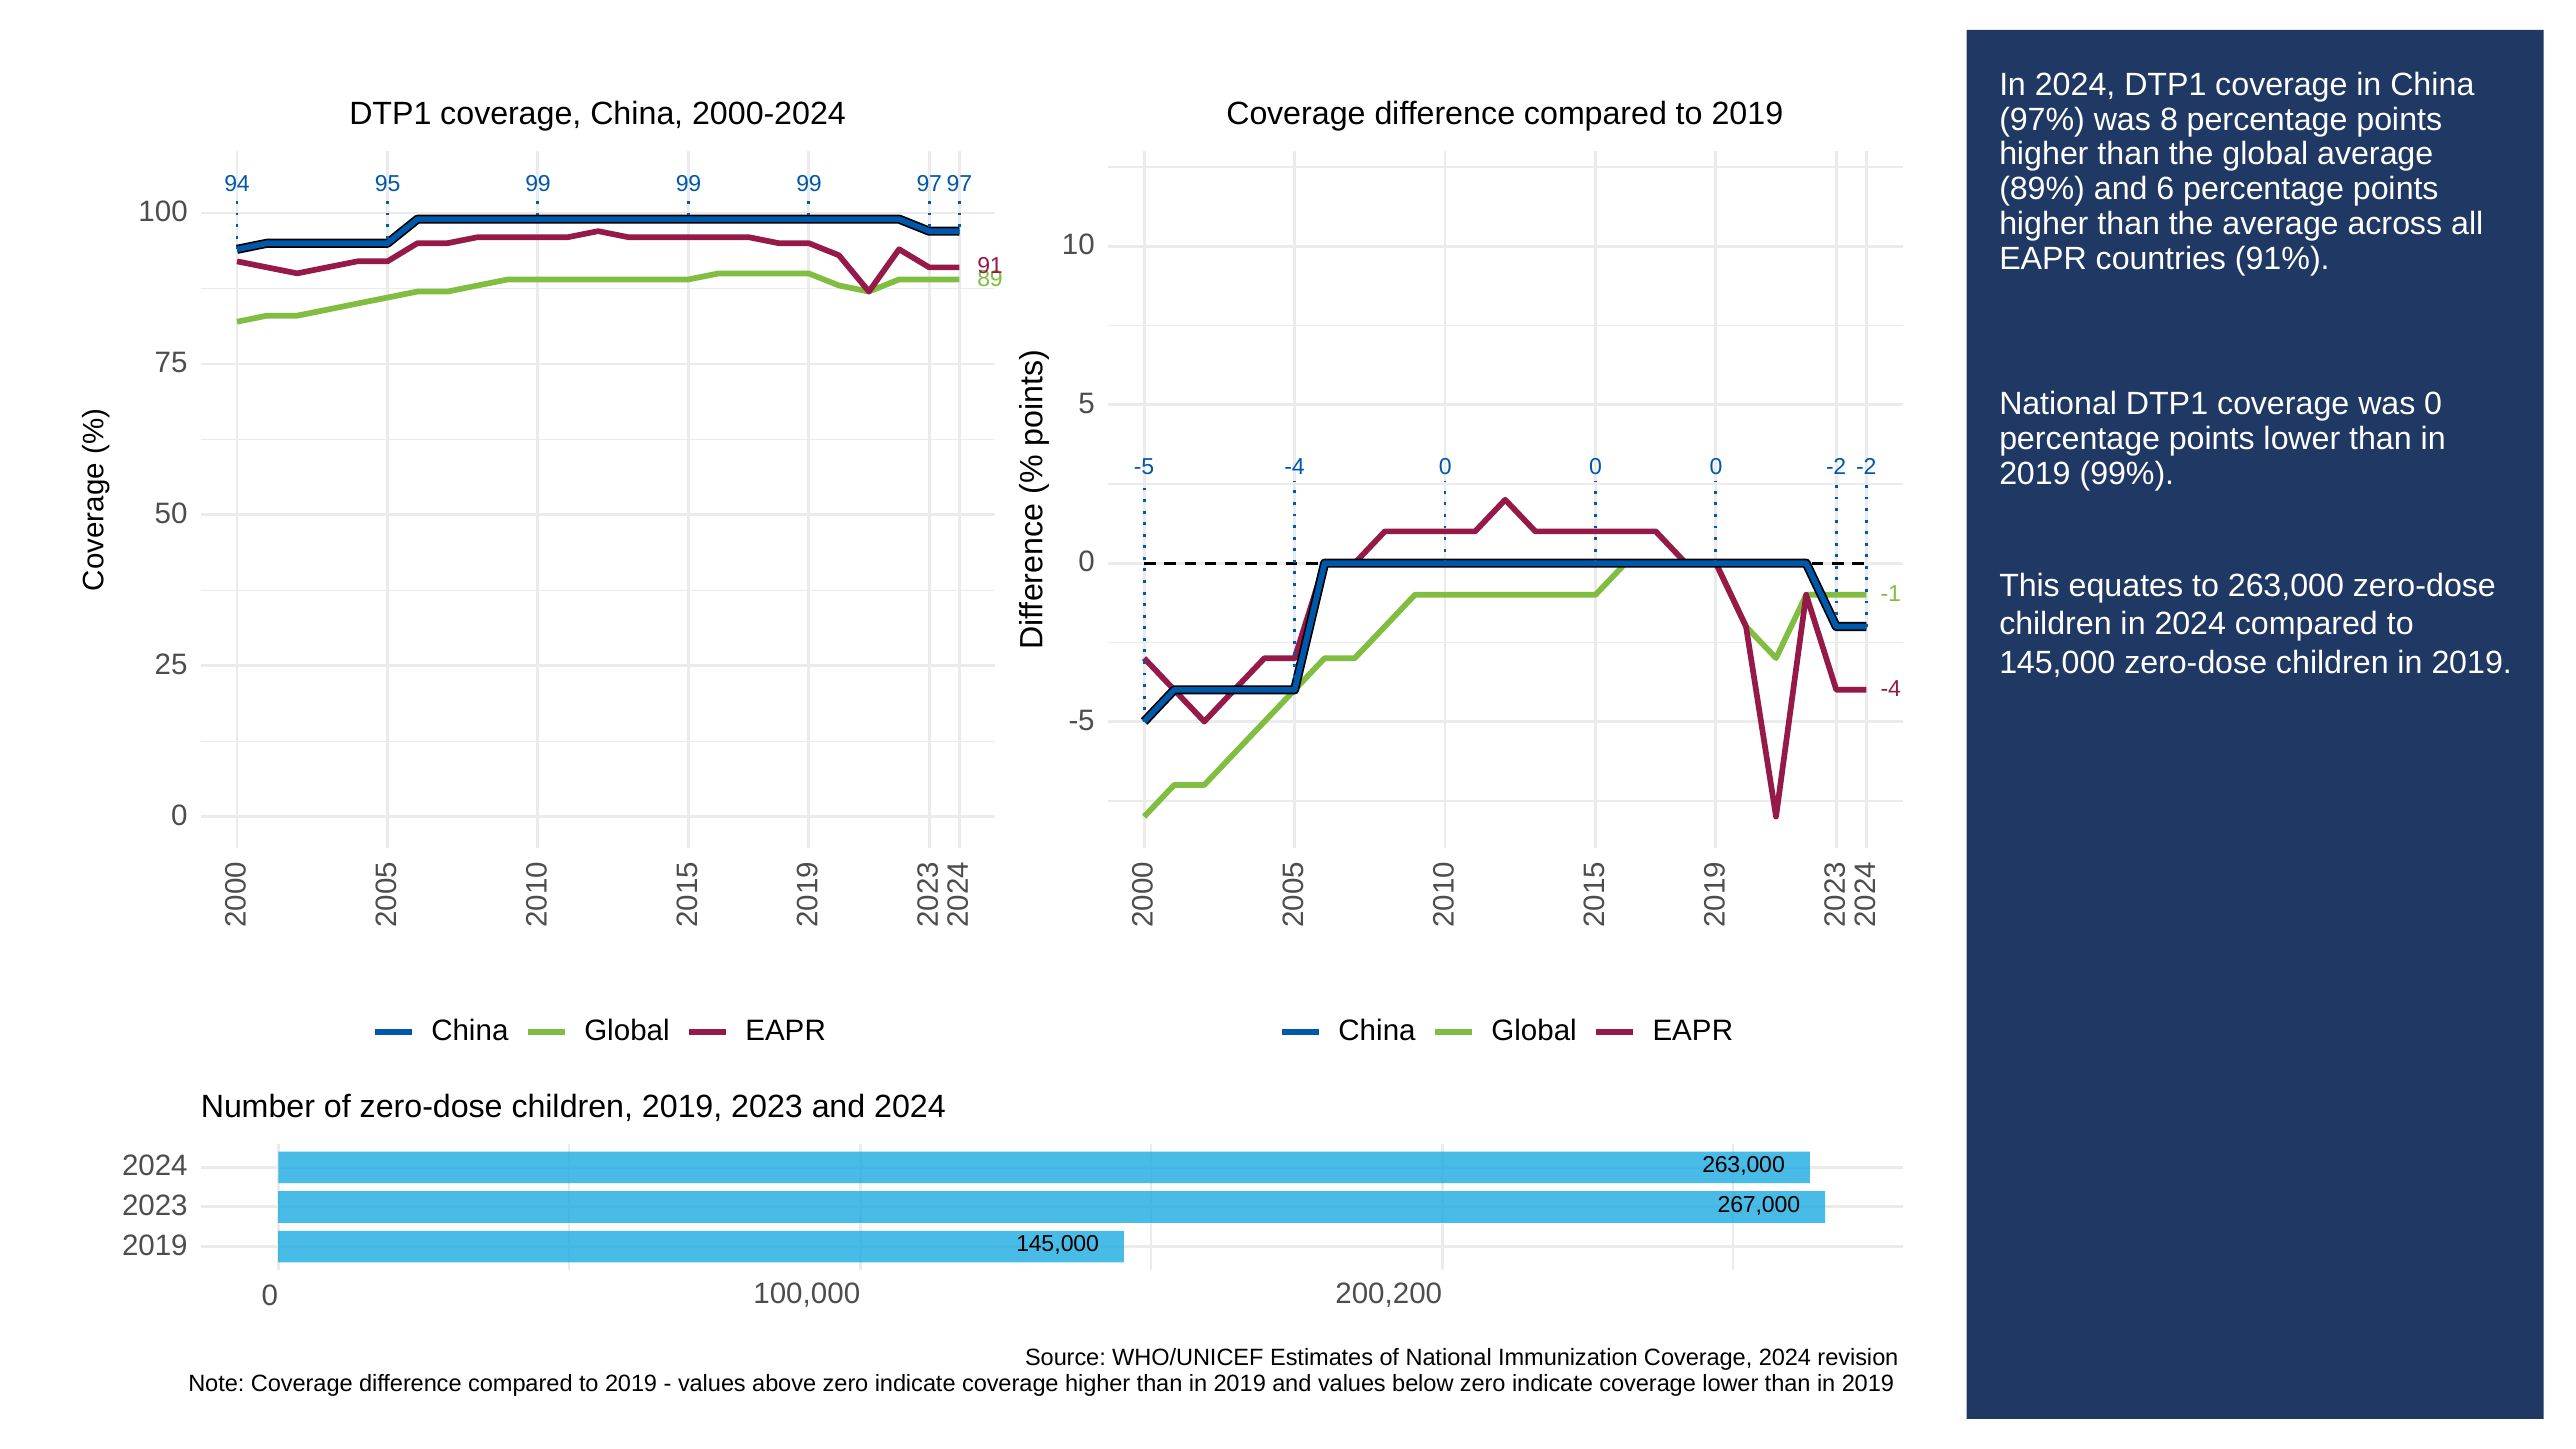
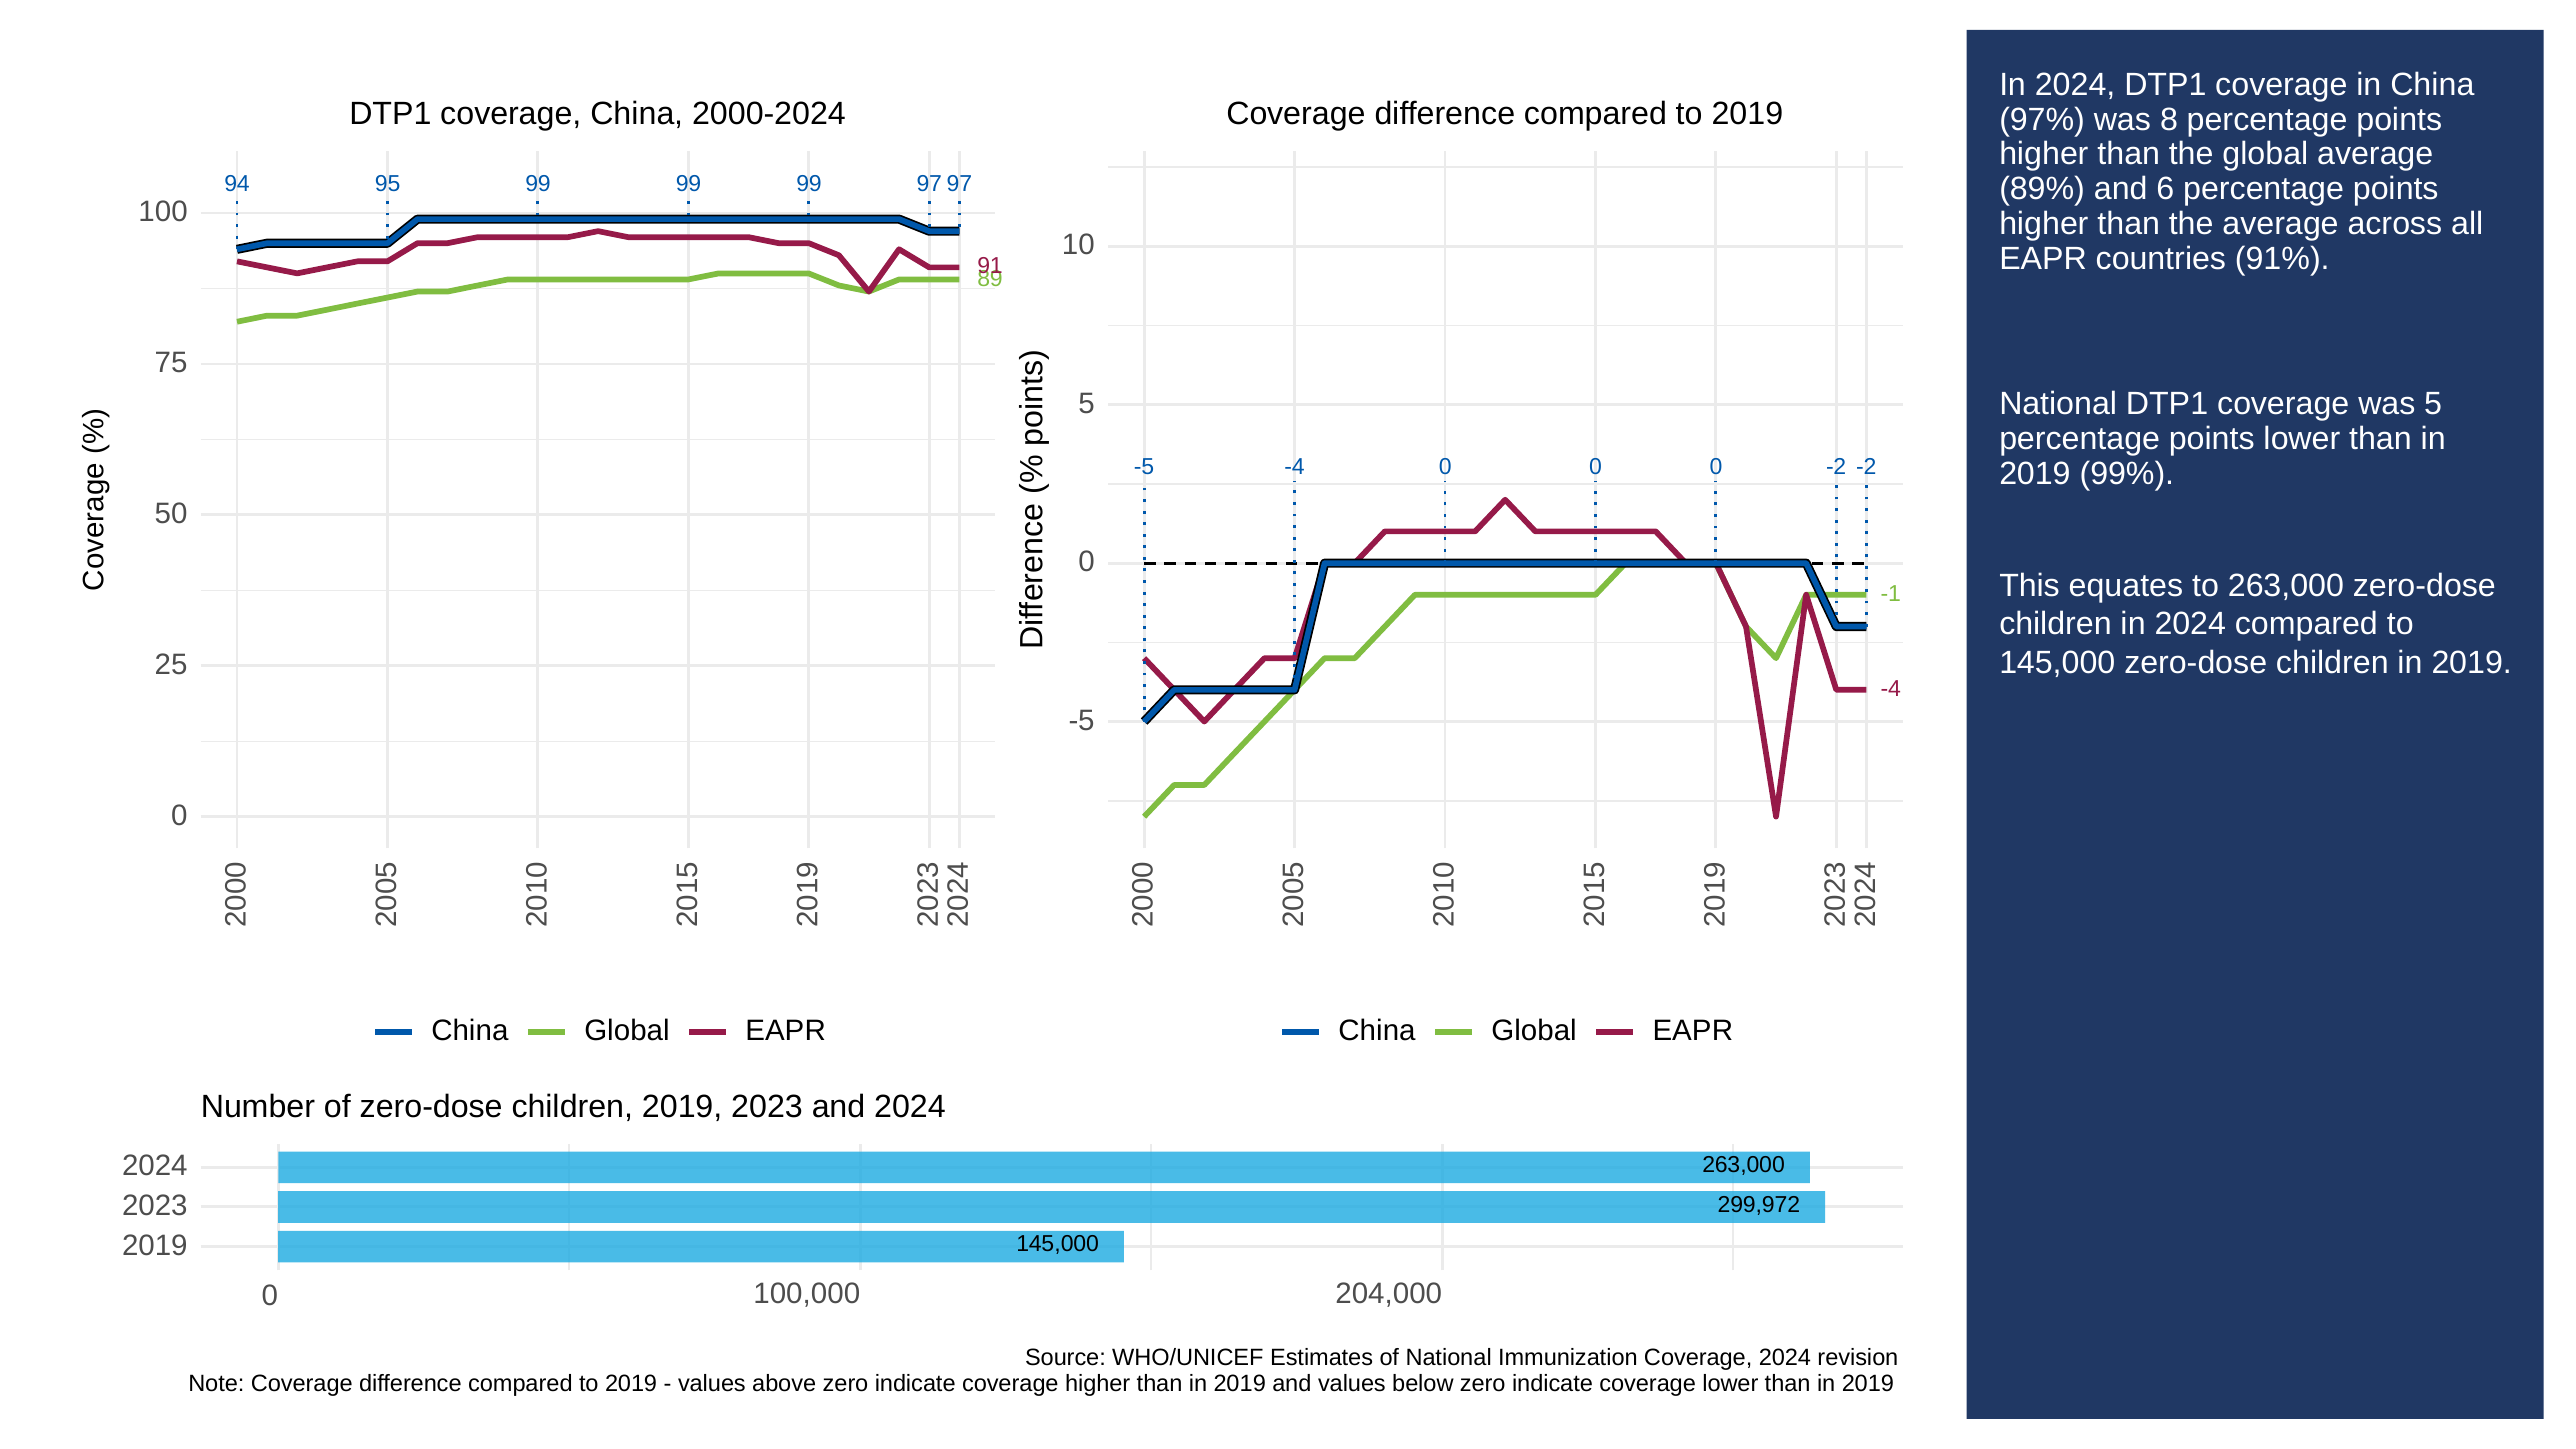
was 0: 0 -> 5
267,000: 267,000 -> 299,972
200,200: 200,200 -> 204,000
